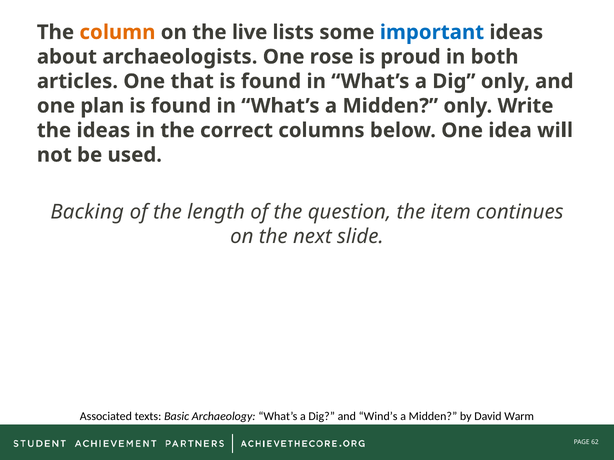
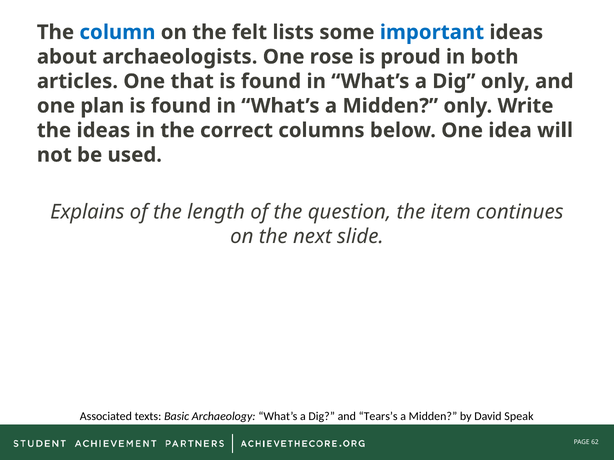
column colour: orange -> blue
live: live -> felt
Backing: Backing -> Explains
Wind’s: Wind’s -> Tears’s
Warm: Warm -> Speak
